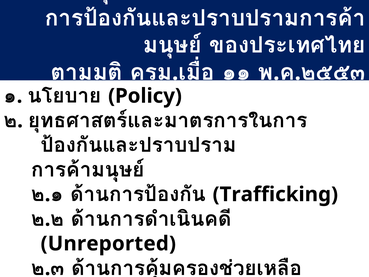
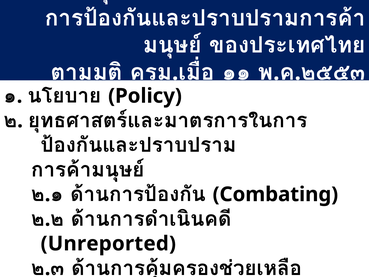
Trafficking: Trafficking -> Combating
